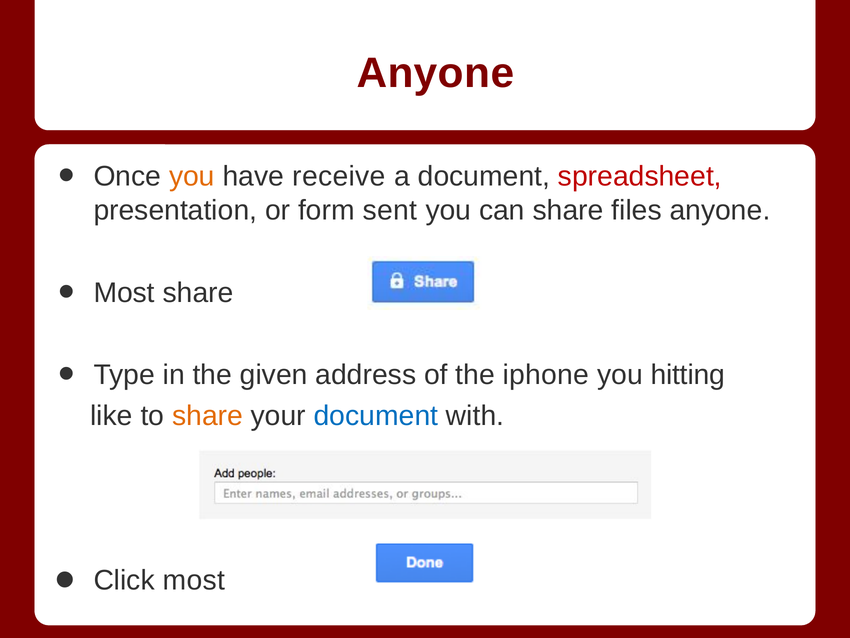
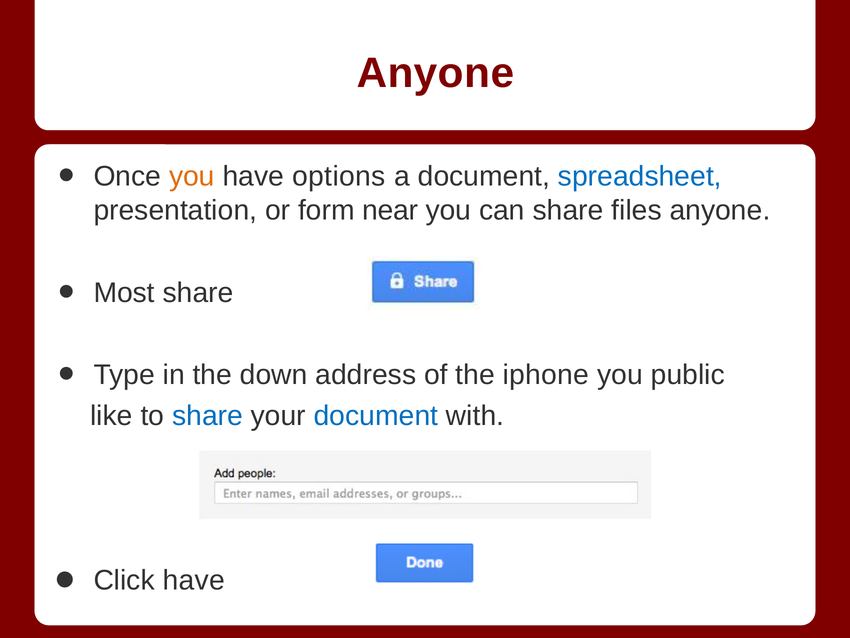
receive: receive -> options
spreadsheet colour: red -> blue
sent: sent -> near
given: given -> down
hitting: hitting -> public
share at (208, 416) colour: orange -> blue
Click most: most -> have
